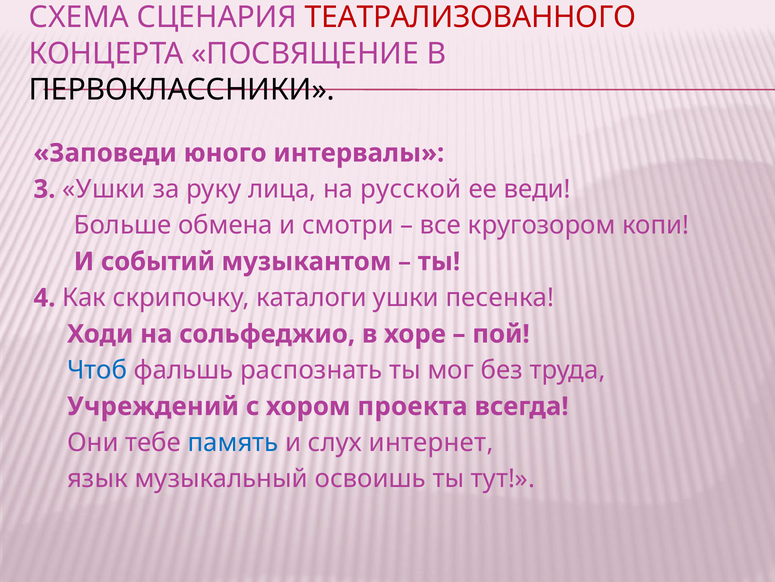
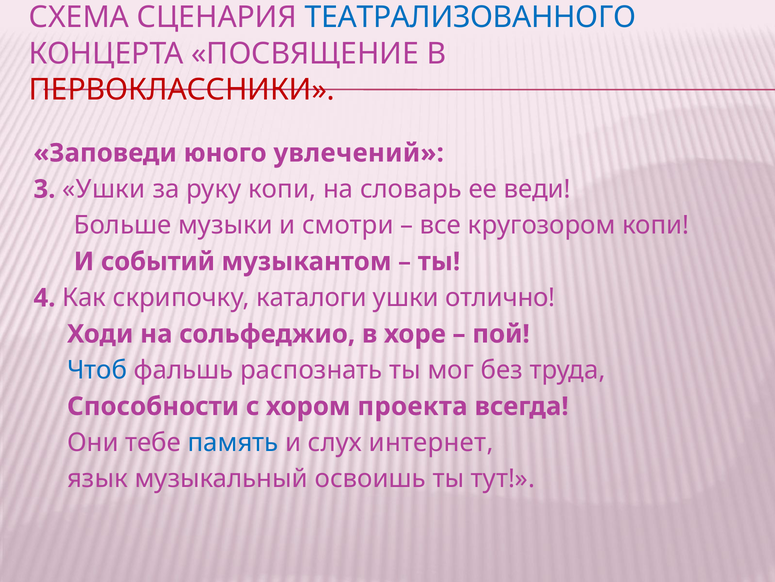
ТЕАТРАЛИЗОВАННОГО colour: red -> blue
ПЕРВОКЛАССНИКИ colour: black -> red
интервалы: интервалы -> увлечений
руку лица: лица -> копи
русской: русской -> словарь
обмена: обмена -> музыки
песенка: песенка -> отлично
Учреждений: Учреждений -> Способности
